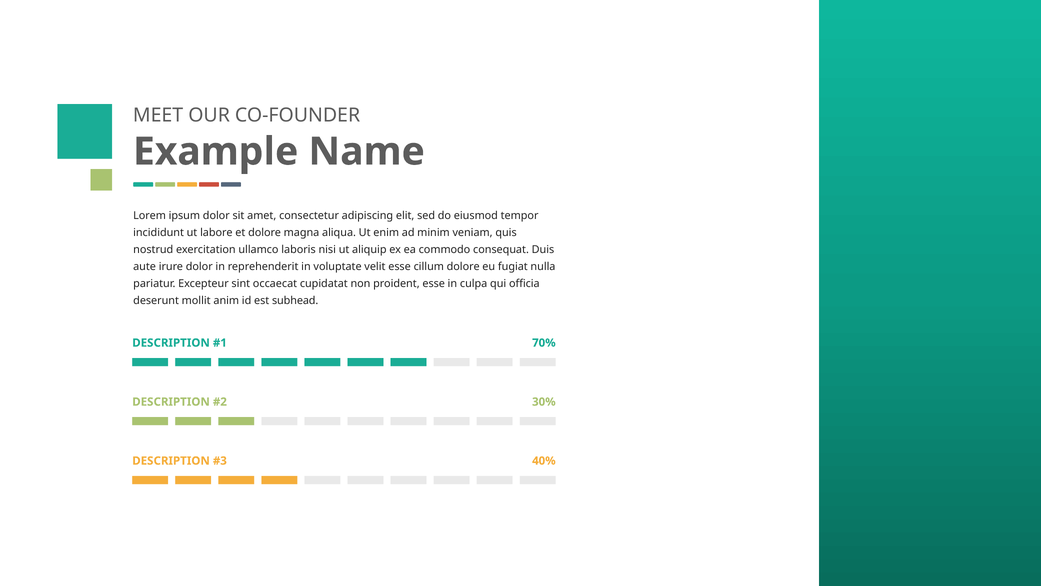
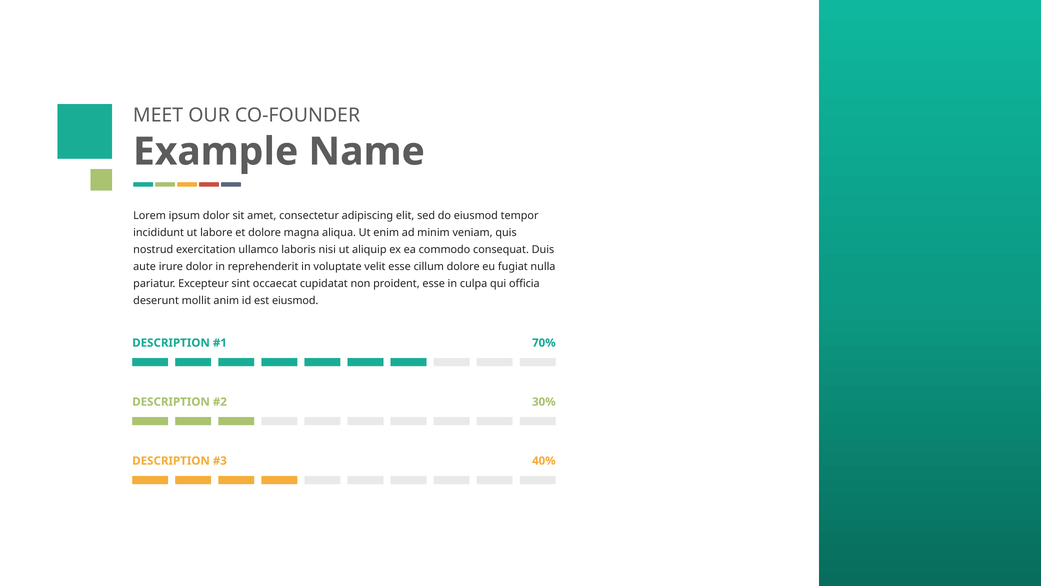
est subhead: subhead -> eiusmod
